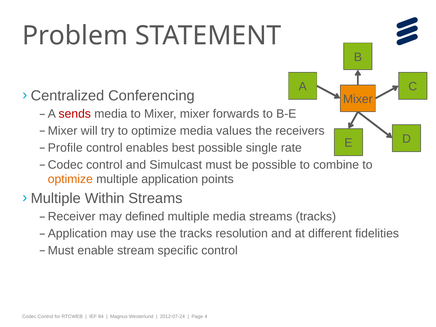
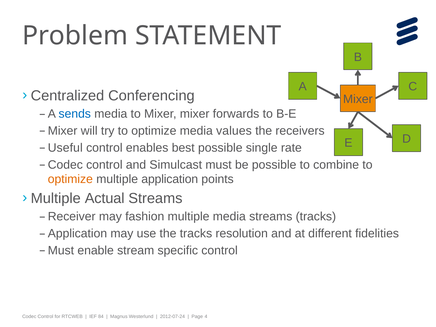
sends colour: red -> blue
Profile: Profile -> Useful
Within: Within -> Actual
defined: defined -> fashion
